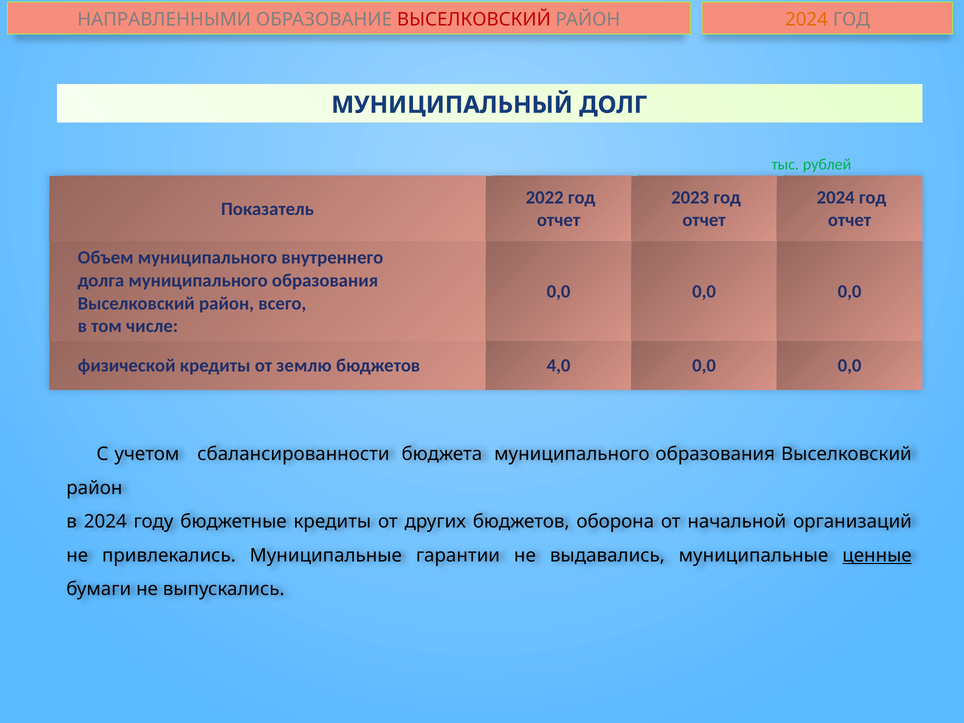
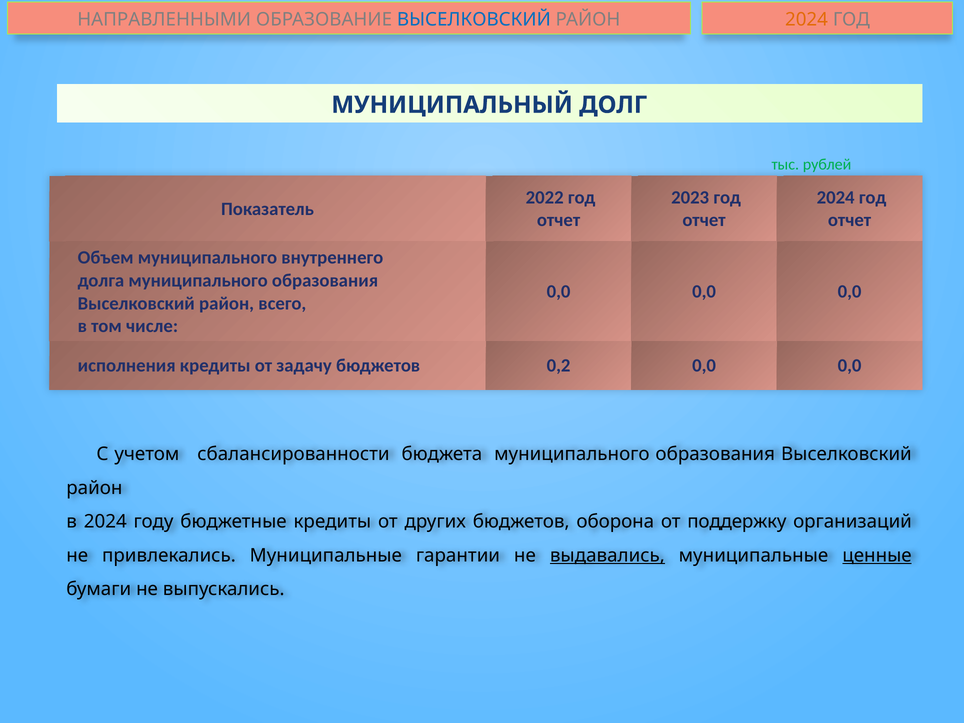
ВЫСЕЛКОВСКИЙ at (474, 20) colour: red -> blue
физической: физической -> исполнения
землю: землю -> задачу
4,0: 4,0 -> 0,2
начальной: начальной -> поддержку
выдавались underline: none -> present
